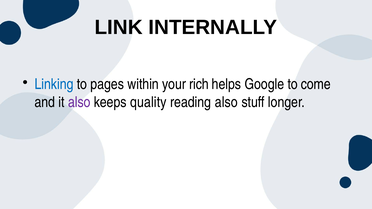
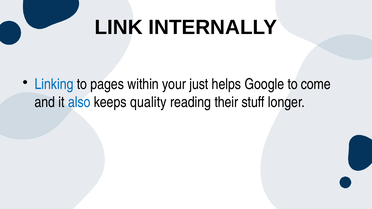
rich: rich -> just
also at (79, 102) colour: purple -> blue
reading also: also -> their
